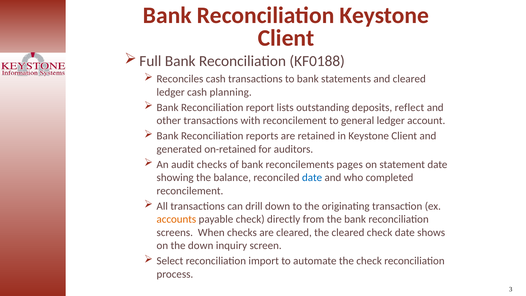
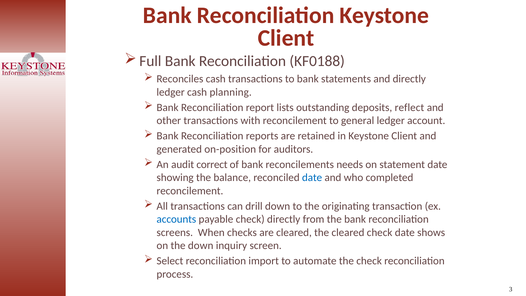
and cleared: cleared -> directly
on-retained: on-retained -> on-position
audit checks: checks -> correct
pages: pages -> needs
accounts colour: orange -> blue
